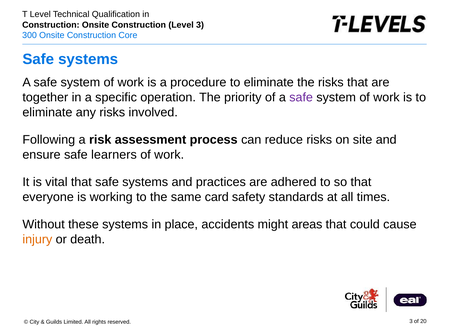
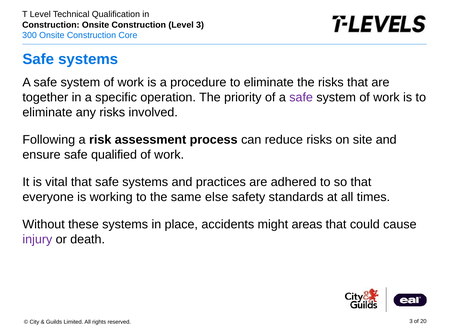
learners: learners -> qualified
card: card -> else
injury colour: orange -> purple
